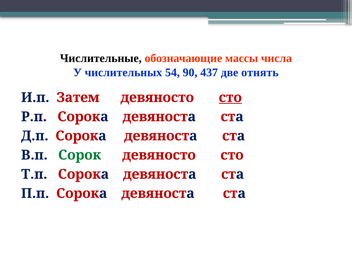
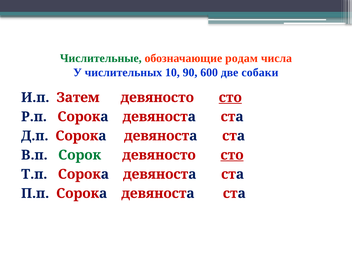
Числительные colour: black -> green
массы: массы -> родам
54: 54 -> 10
437: 437 -> 600
отнять: отнять -> собаки
сто at (232, 155) underline: none -> present
